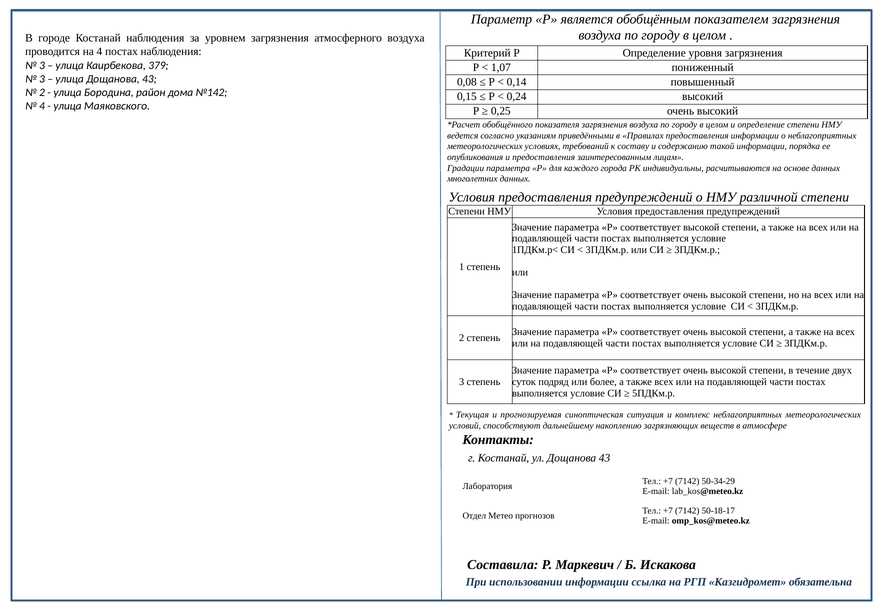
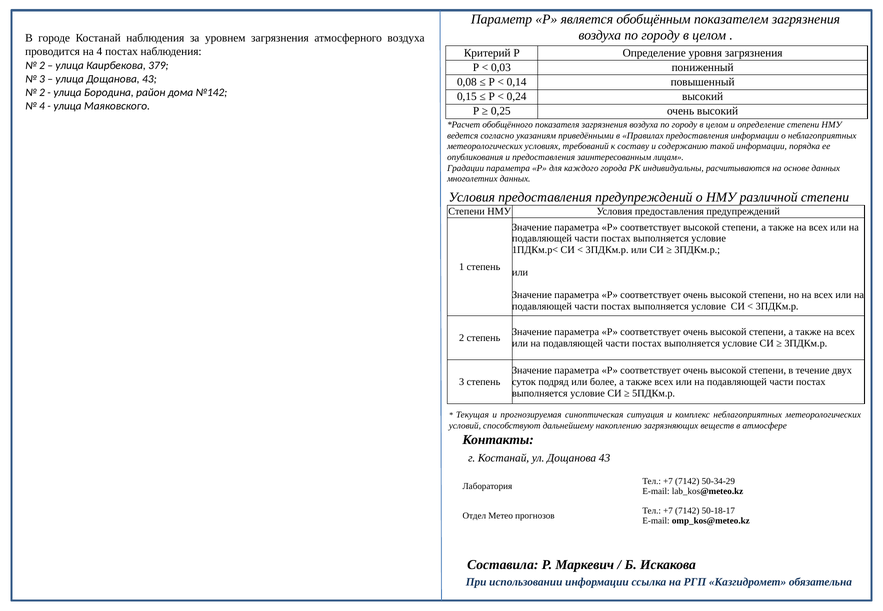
3 at (42, 65): 3 -> 2
1,07: 1,07 -> 0,03
